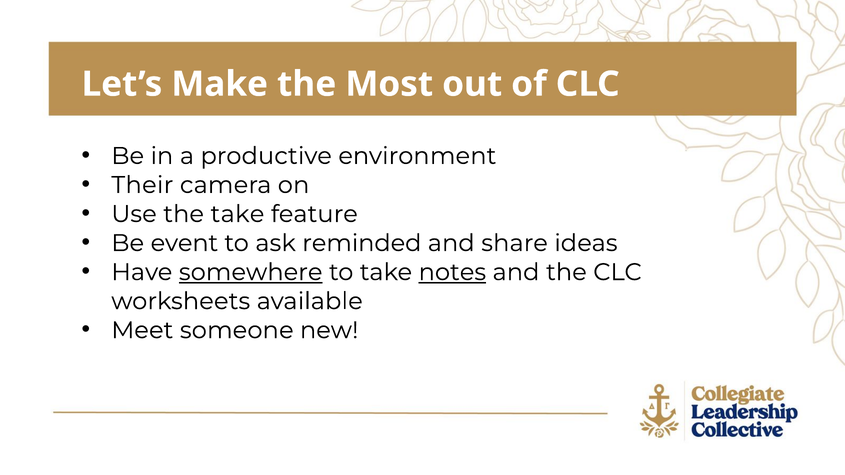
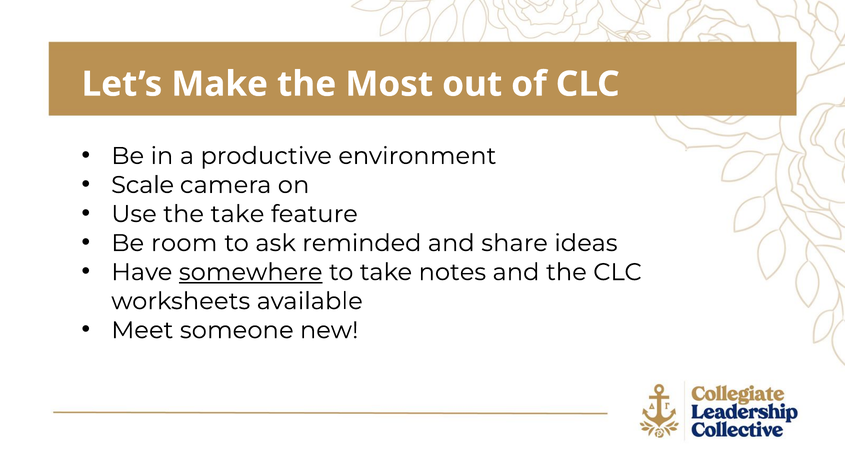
Their: Their -> Scale
event: event -> room
notes underline: present -> none
